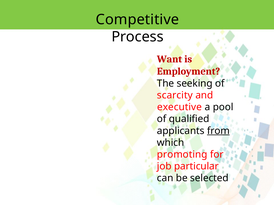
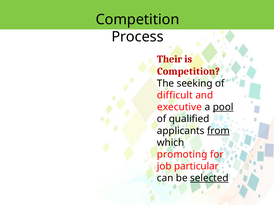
Competitive at (137, 20): Competitive -> Competition
Want: Want -> Their
Employment at (189, 72): Employment -> Competition
scarcity: scarcity -> difficult
pool underline: none -> present
selected underline: none -> present
